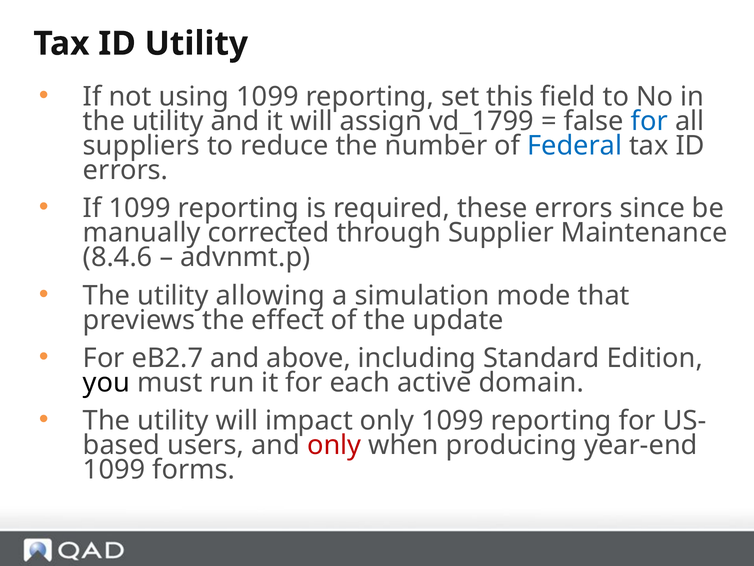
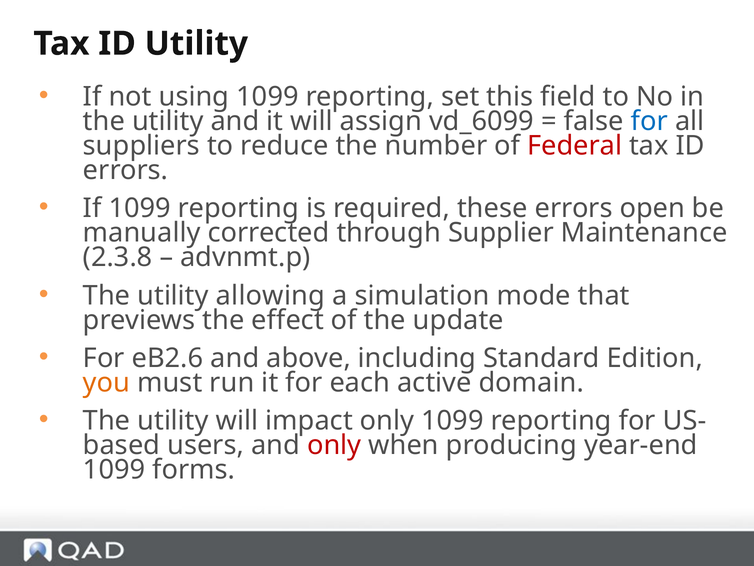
vd_1799: vd_1799 -> vd_6099
Federal colour: blue -> red
since: since -> open
8.4.6: 8.4.6 -> 2.3.8
eB2.7: eB2.7 -> eB2.6
you colour: black -> orange
